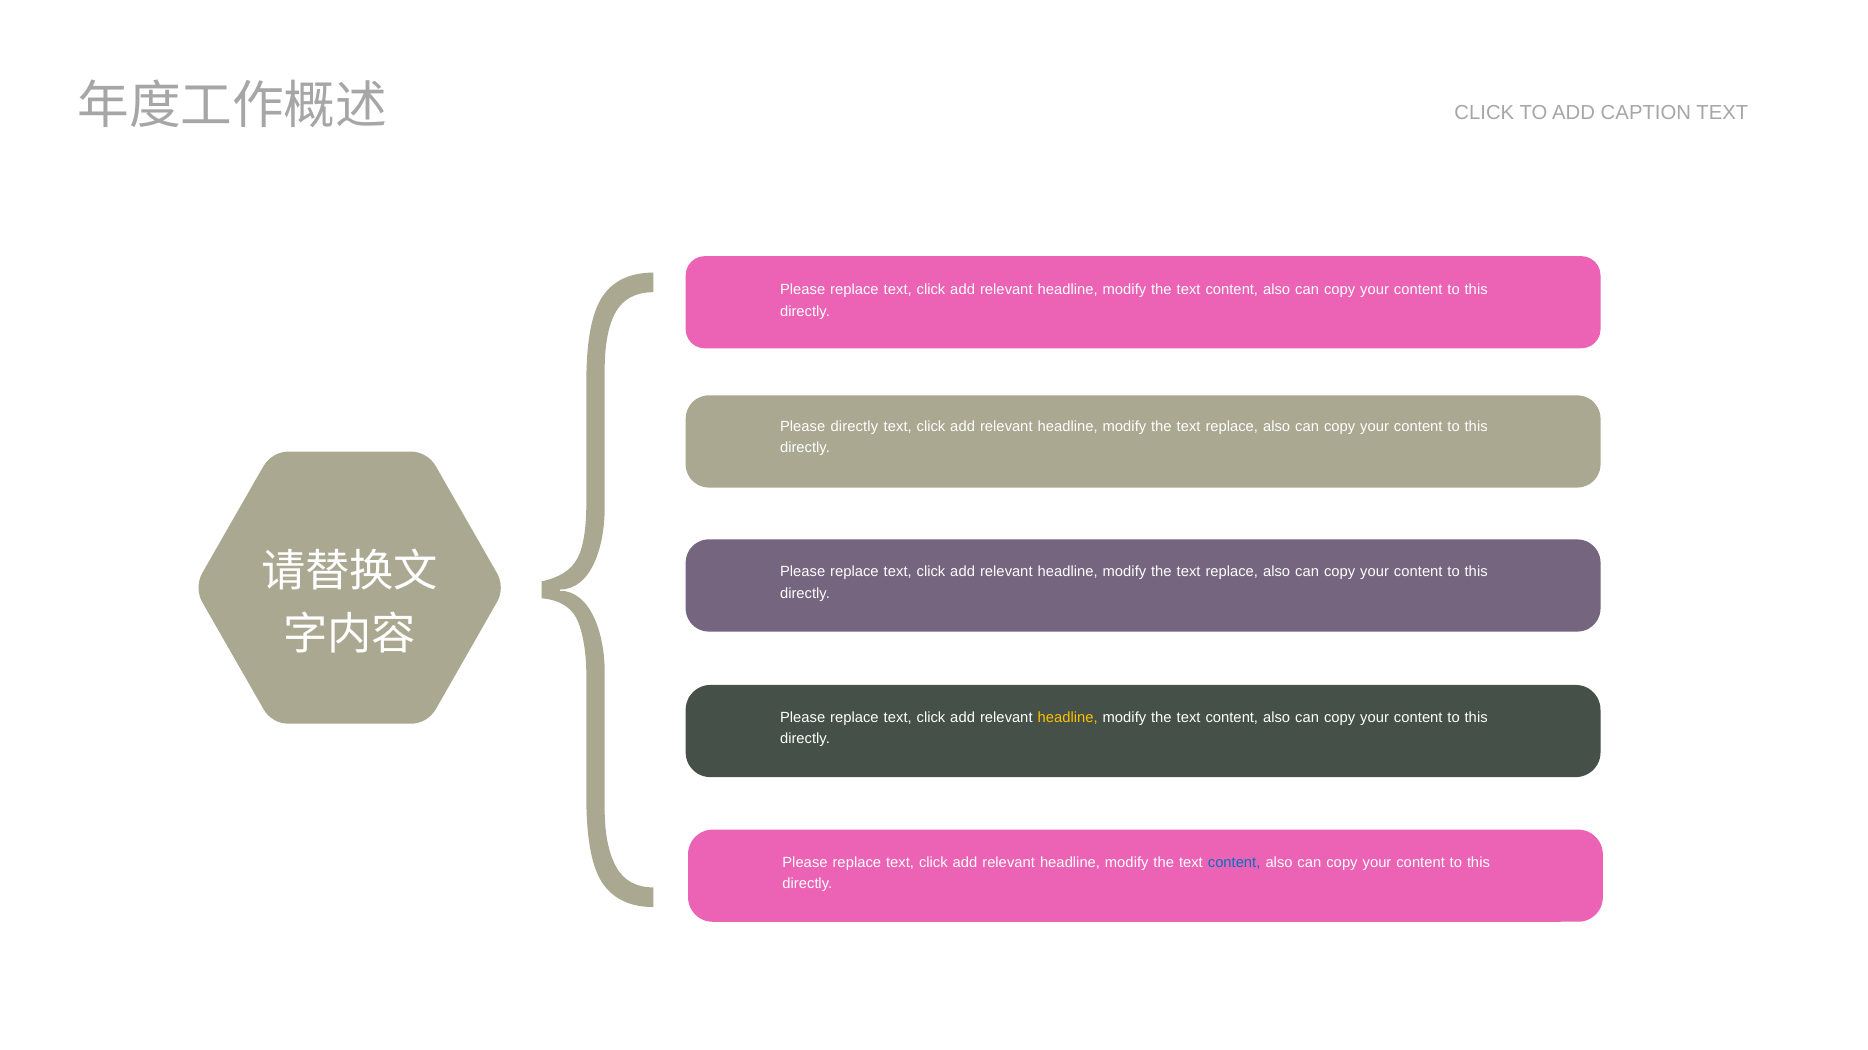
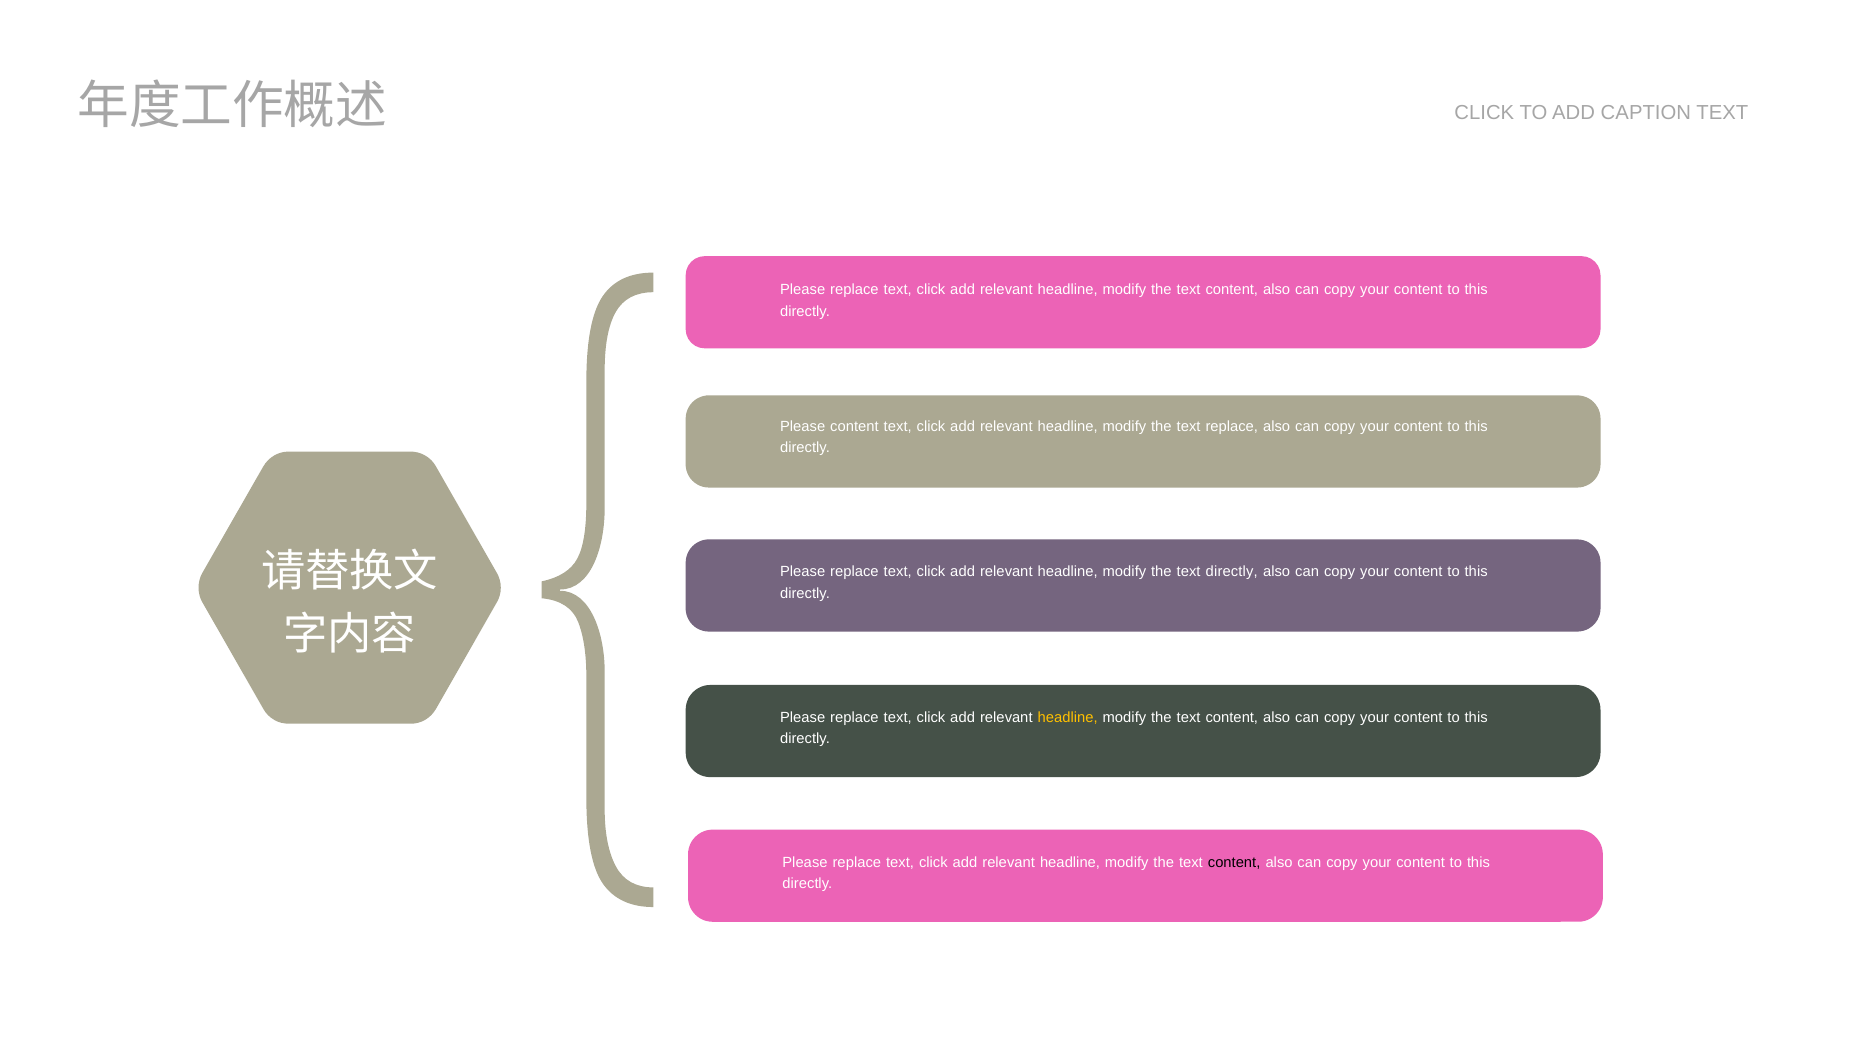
Please directly: directly -> content
replace at (1232, 572): replace -> directly
content at (1234, 863) colour: blue -> black
